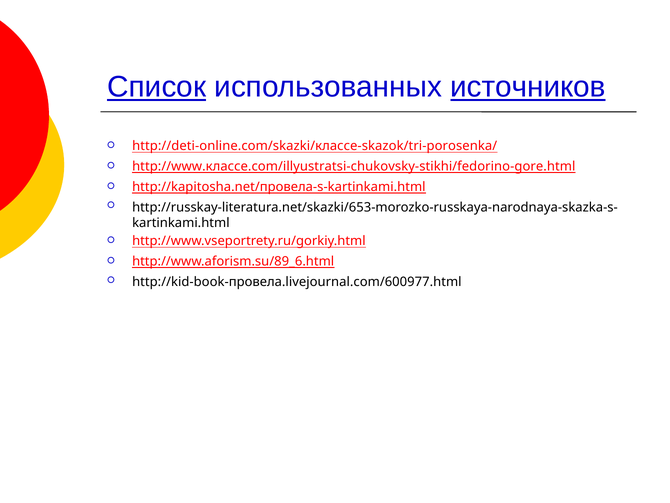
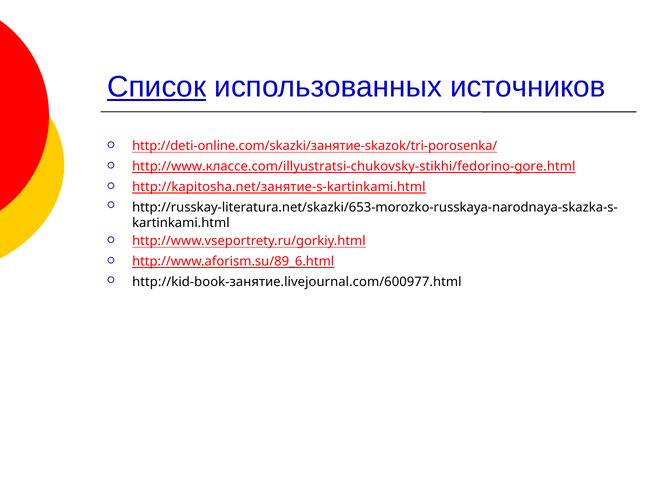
источников underline: present -> none
http://deti-online.com/skazki/классе-skazok/tri-porosenka/: http://deti-online.com/skazki/классе-skazok/tri-porosenka/ -> http://deti-online.com/skazki/занятие-skazok/tri-porosenka/
http://kapitosha.net/провела-s-kartinkami.html: http://kapitosha.net/провела-s-kartinkami.html -> http://kapitosha.net/занятие-s-kartinkami.html
http://kid-book-провела.livejournal.com/600977.html: http://kid-book-провела.livejournal.com/600977.html -> http://kid-book-занятие.livejournal.com/600977.html
